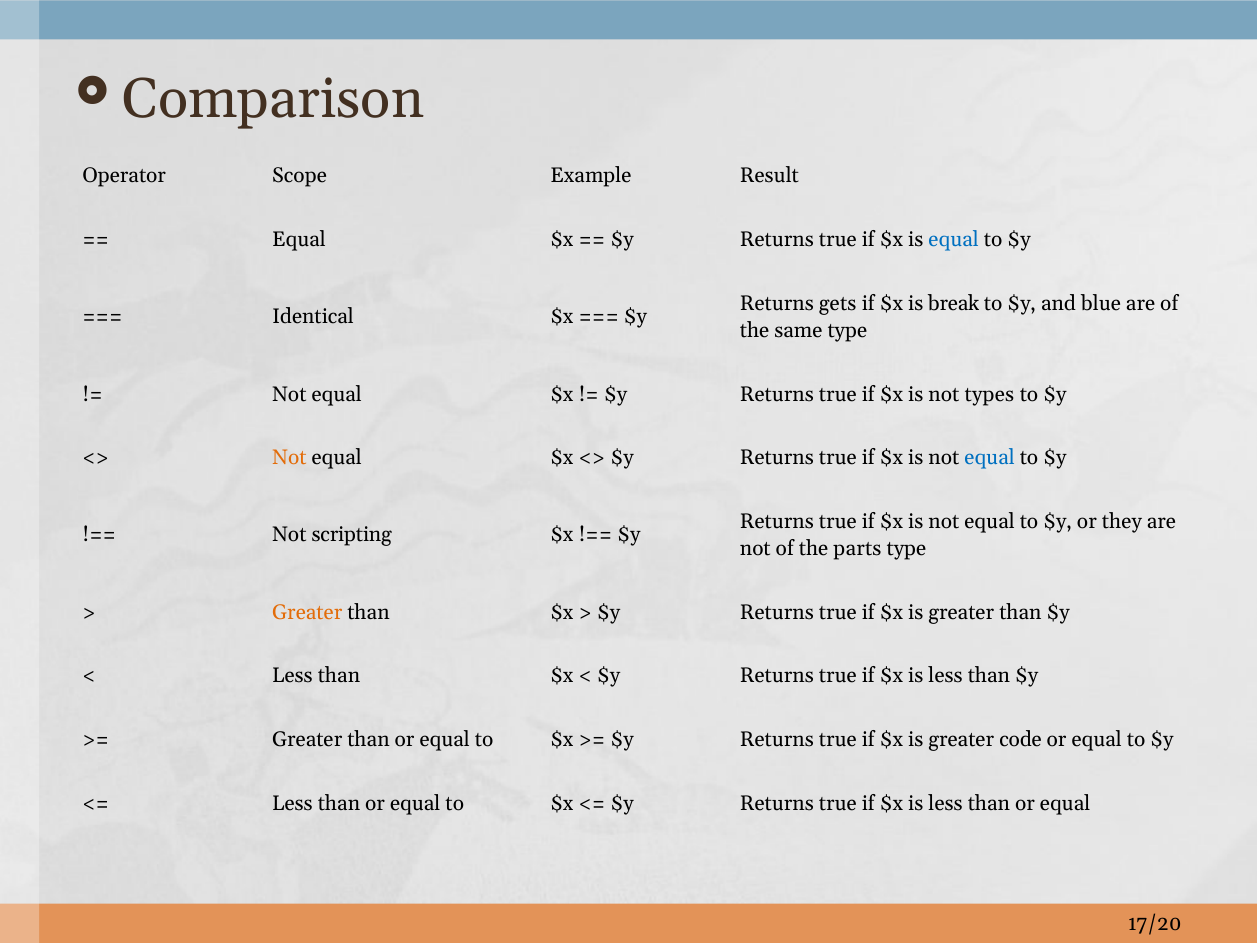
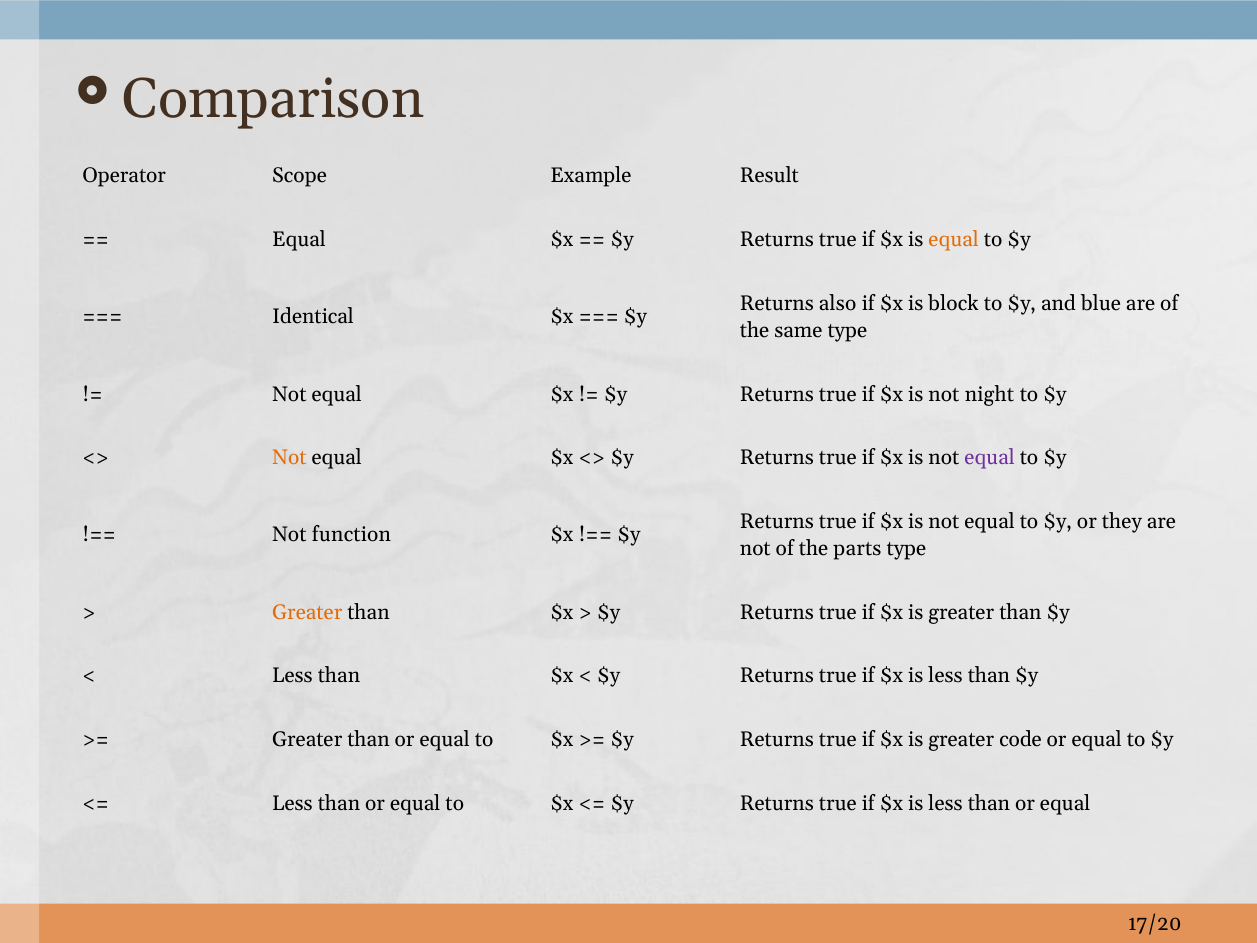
equal at (954, 239) colour: blue -> orange
gets: gets -> also
break: break -> block
types: types -> night
equal at (990, 458) colour: blue -> purple
scripting: scripting -> function
